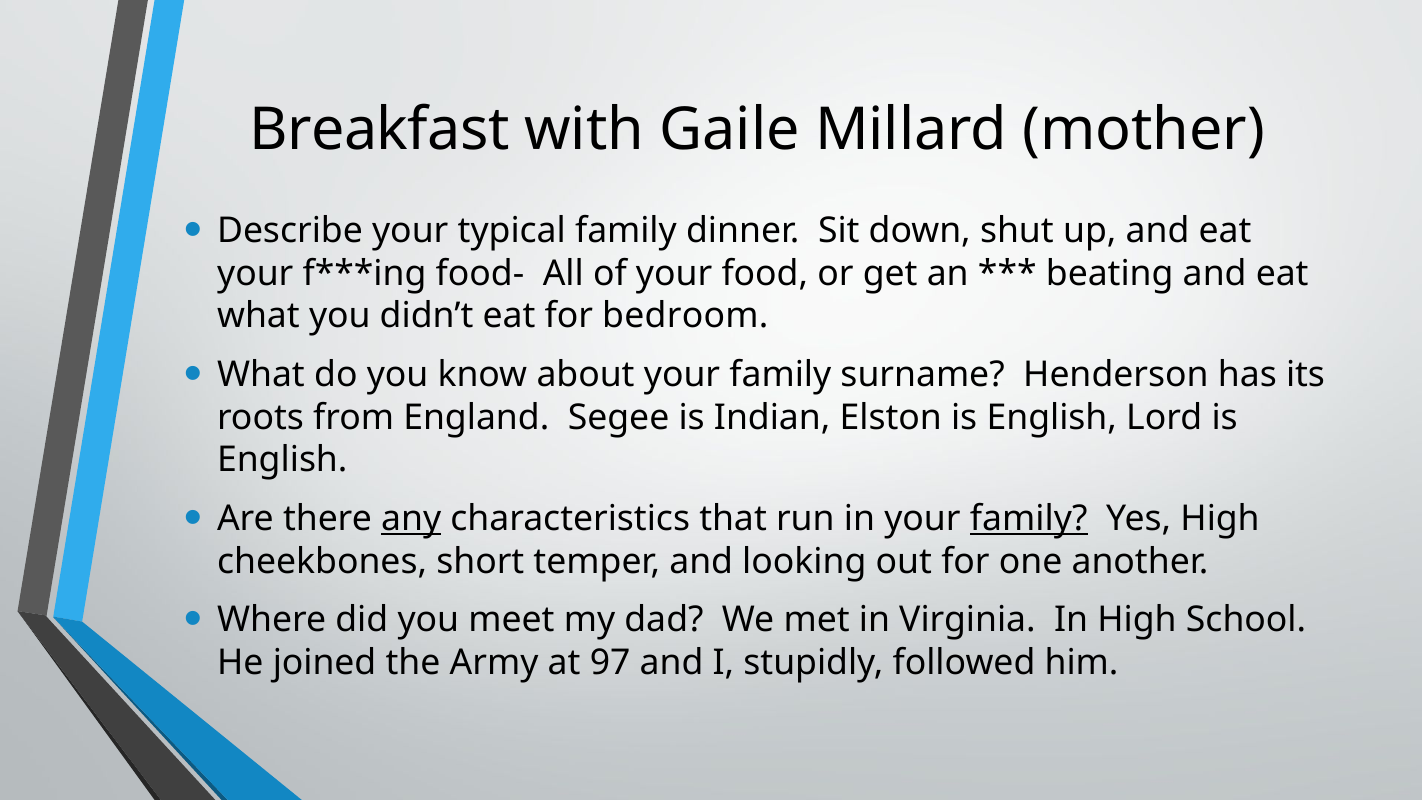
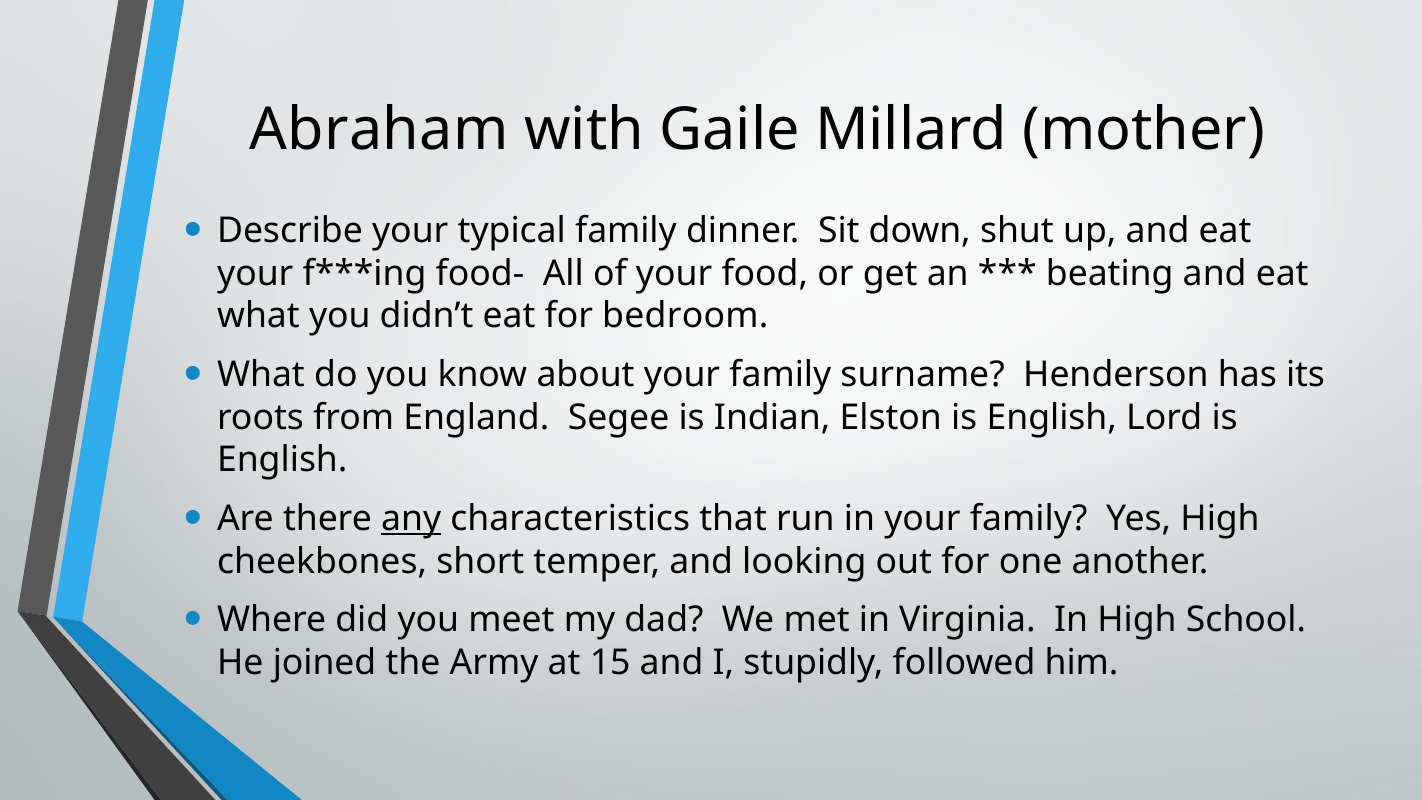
Breakfast: Breakfast -> Abraham
family at (1029, 519) underline: present -> none
97: 97 -> 15
